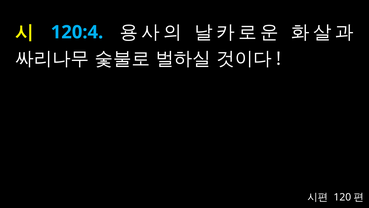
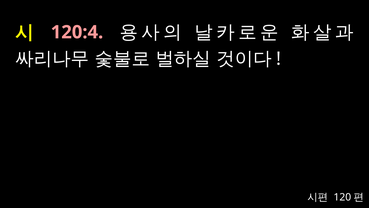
120:4 colour: light blue -> pink
